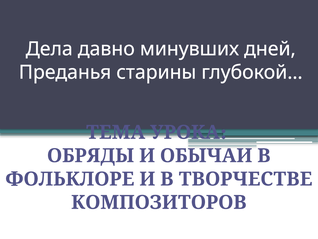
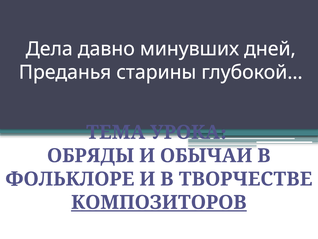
КОМПОЗИТОРОВ underline: none -> present
